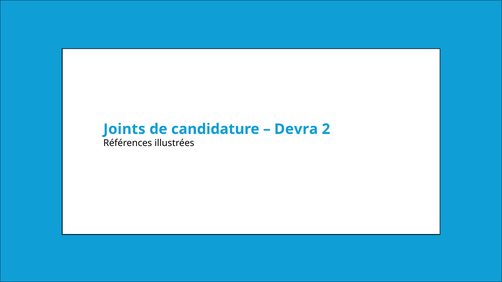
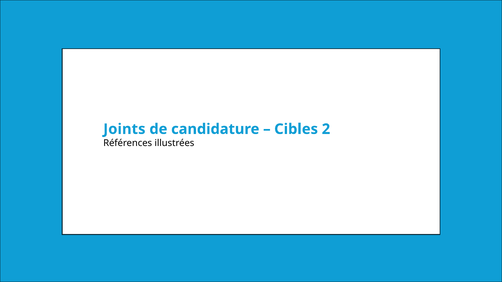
Devra: Devra -> Cibles
